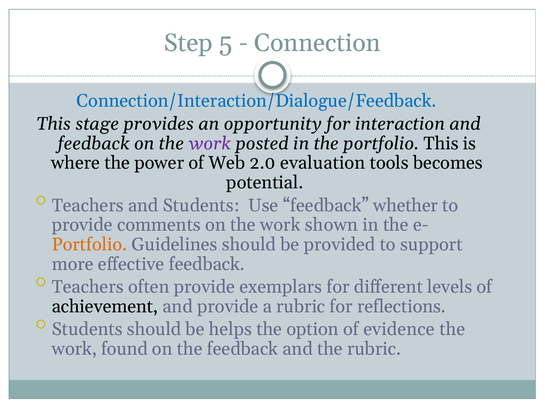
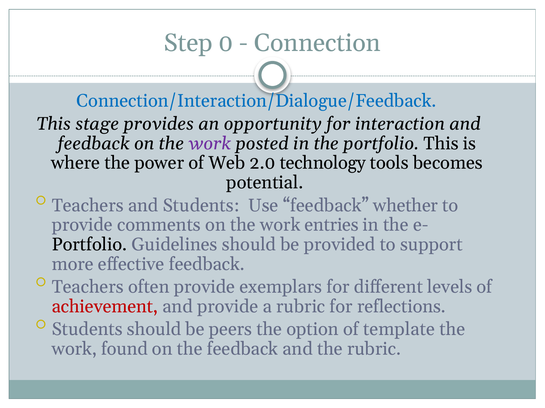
5: 5 -> 0
evaluation: evaluation -> technology
shown: shown -> entries
Portfolio at (89, 245) colour: orange -> black
achievement colour: black -> red
helps: helps -> peers
evidence: evidence -> template
